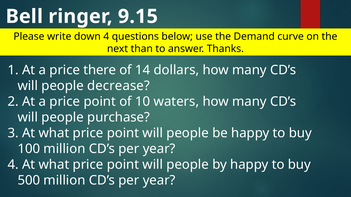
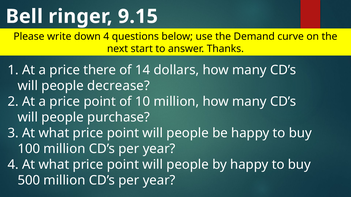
than: than -> start
10 waters: waters -> million
